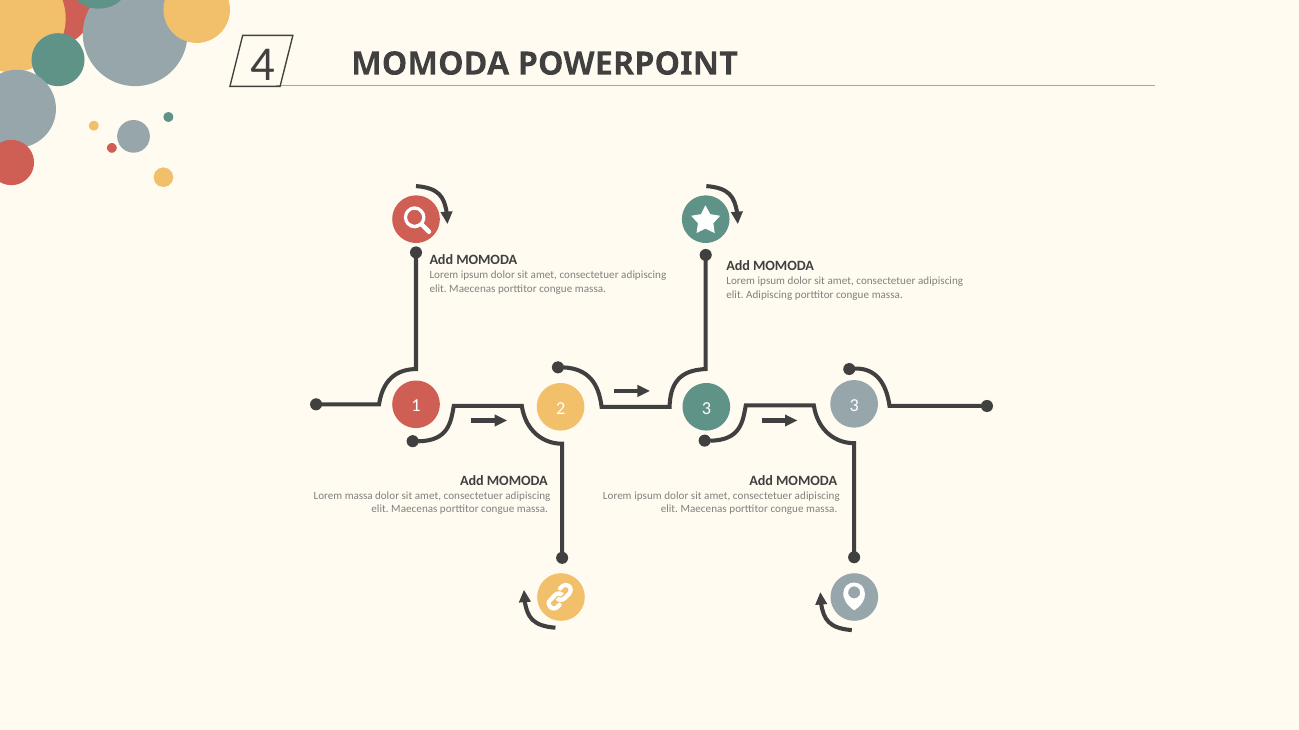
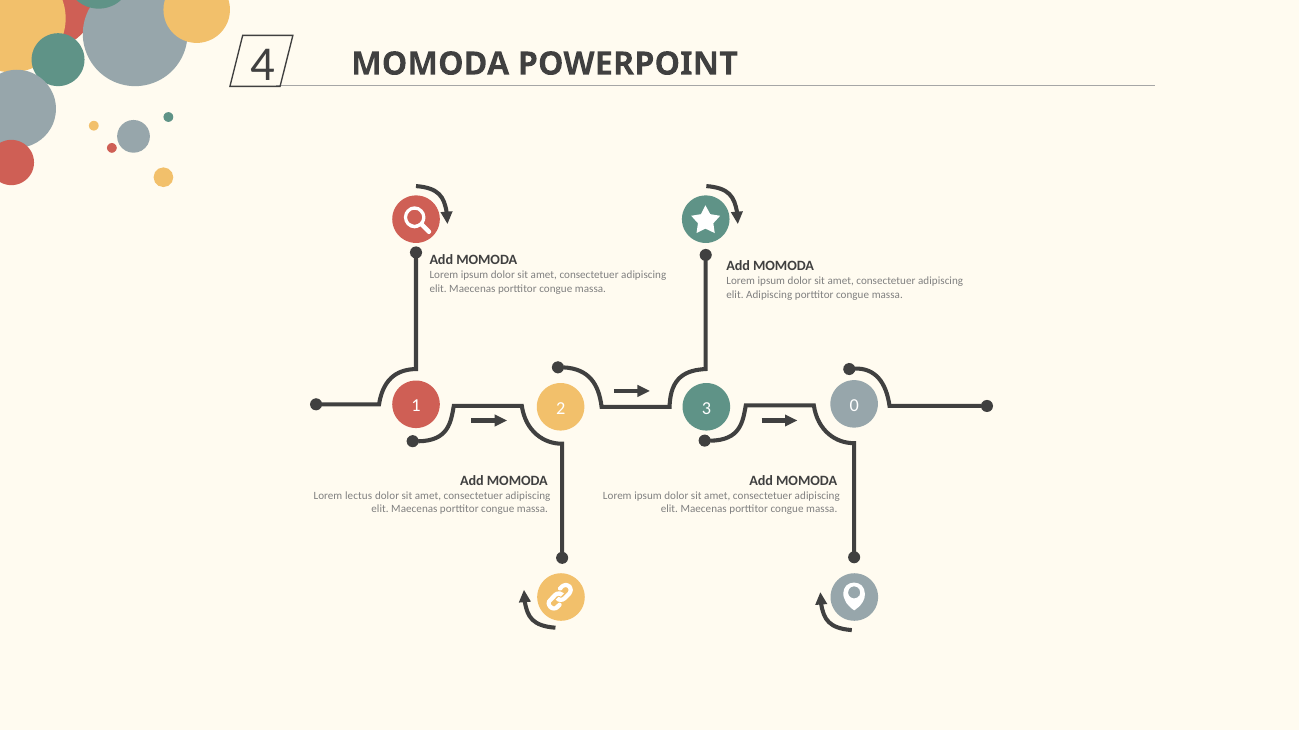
3 3: 3 -> 0
Lorem massa: massa -> lectus
